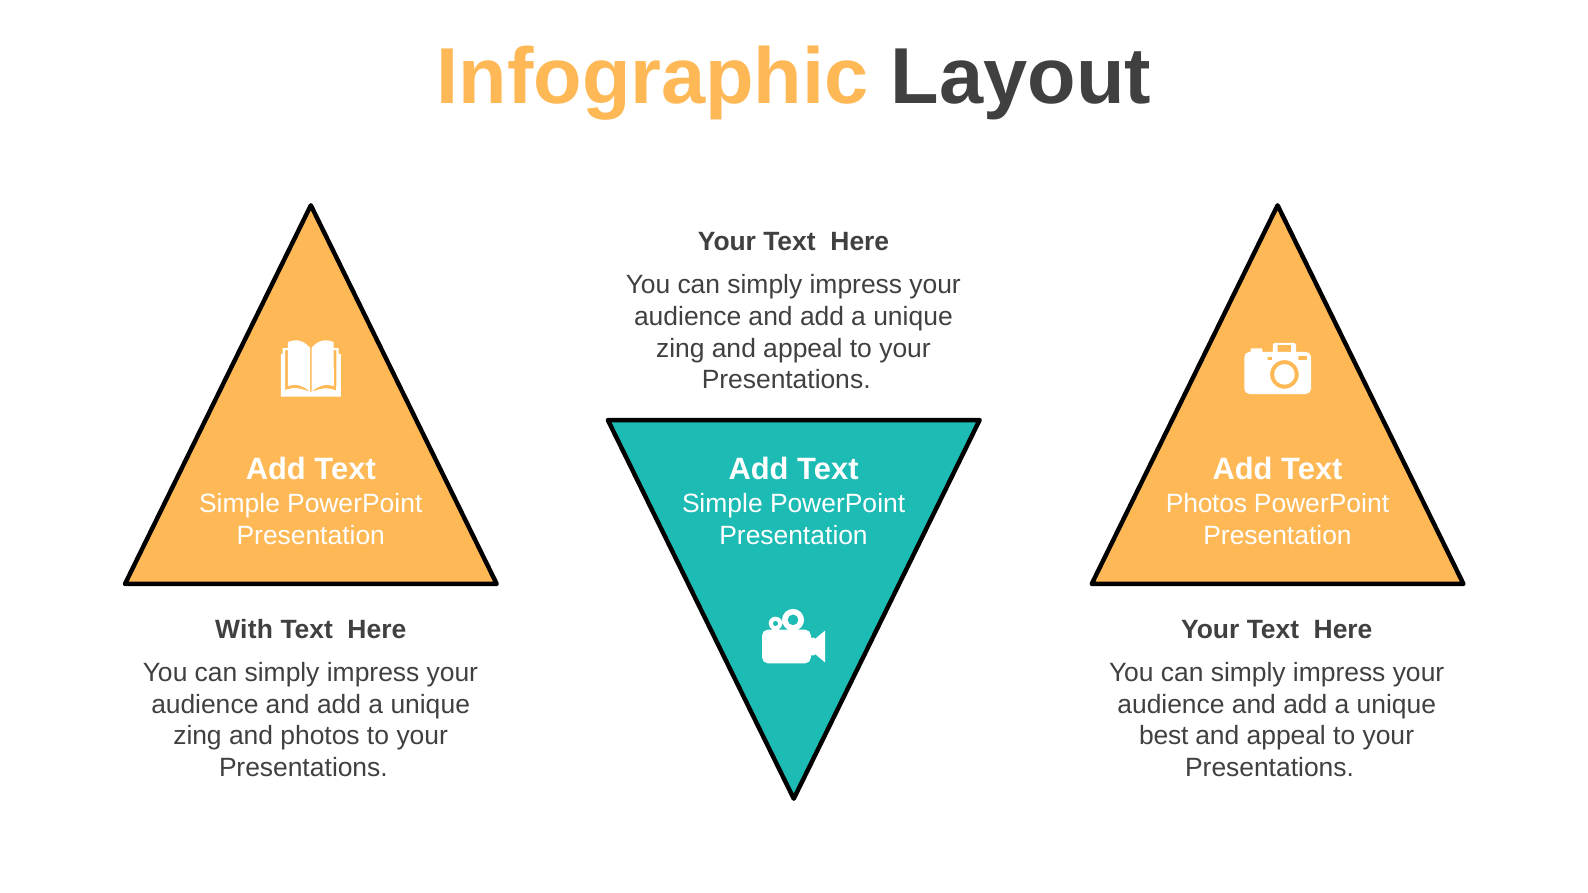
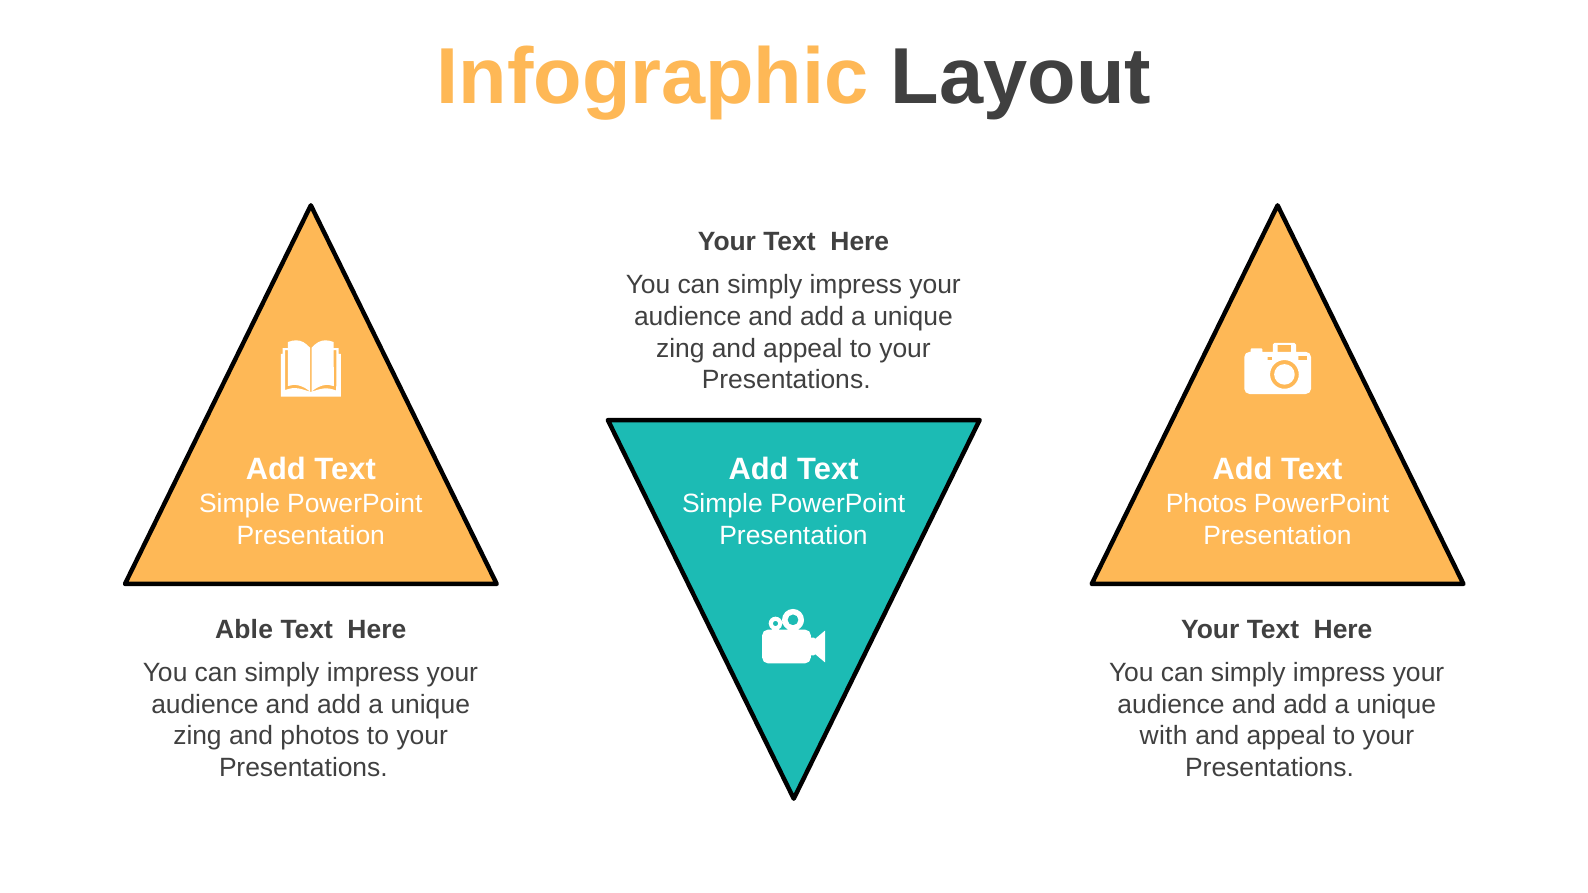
With: With -> Able
best: best -> with
